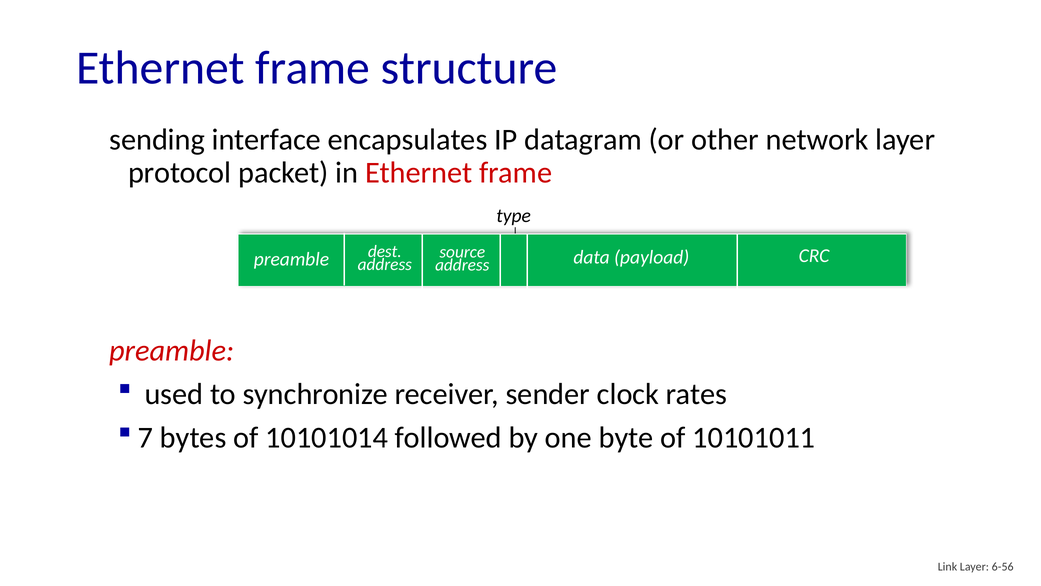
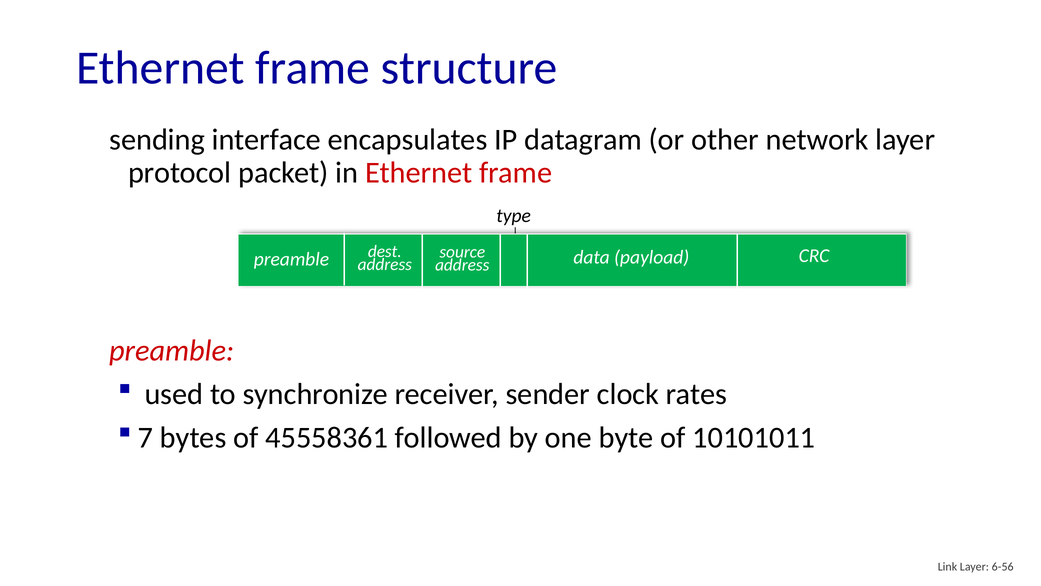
10101014: 10101014 -> 45558361
